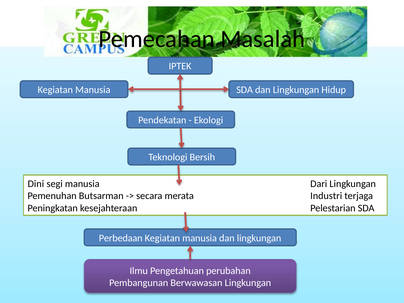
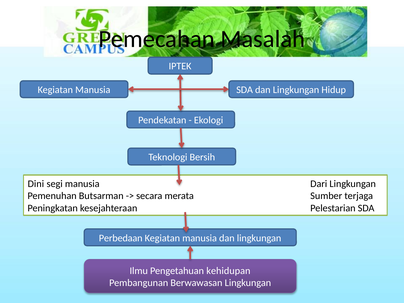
Industri: Industri -> Sumber
perubahan: perubahan -> kehidupan
